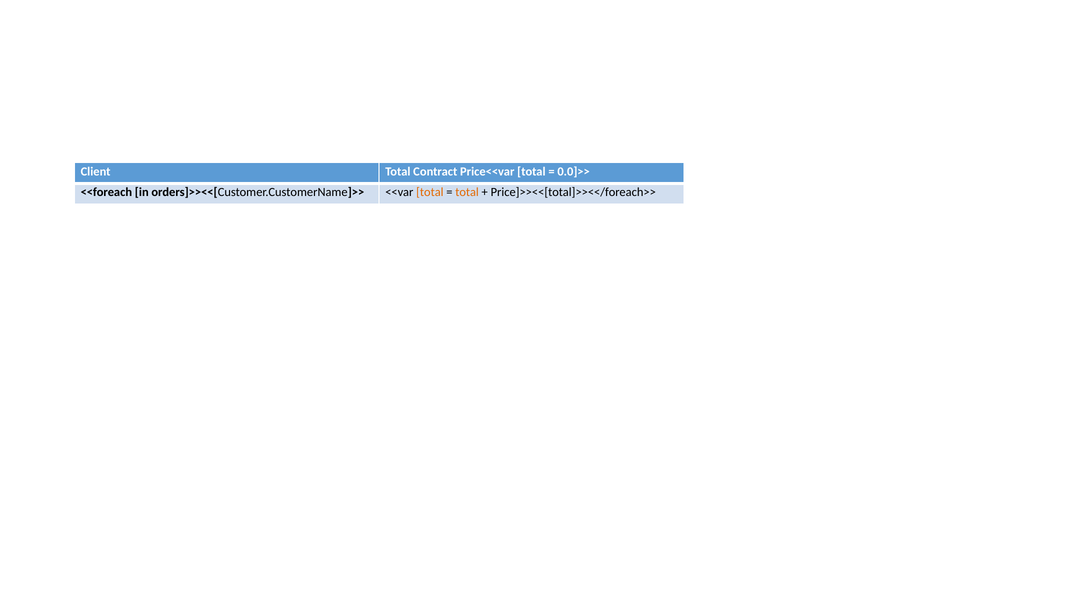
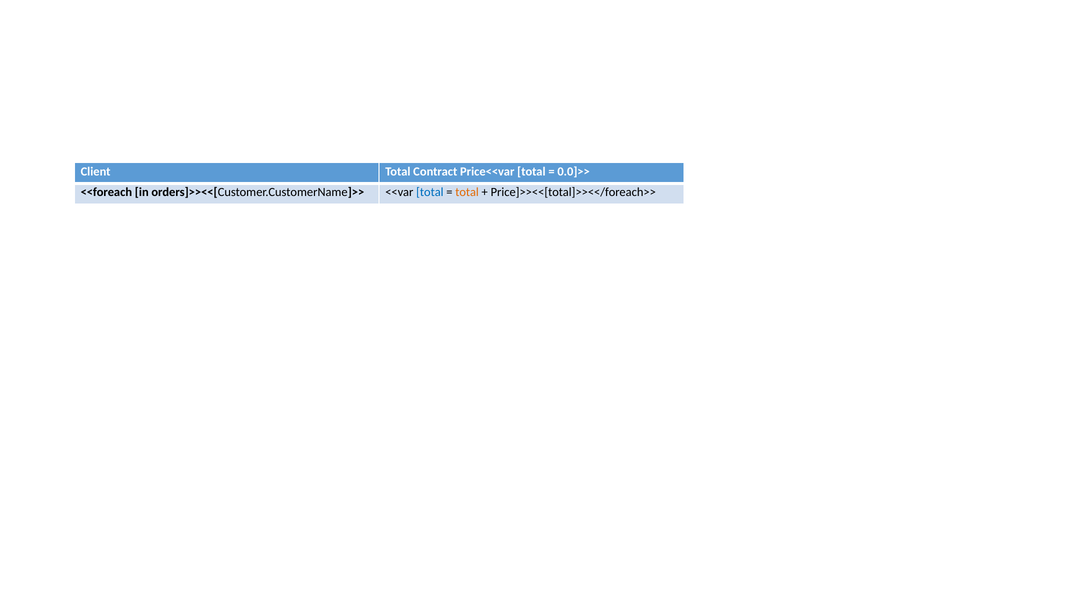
total at (430, 192) colour: orange -> blue
